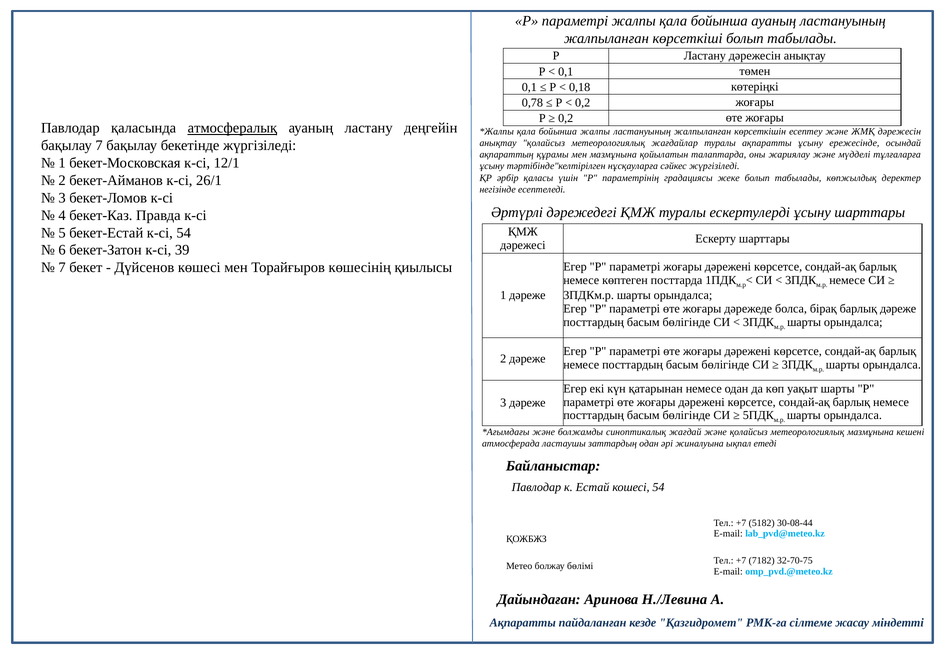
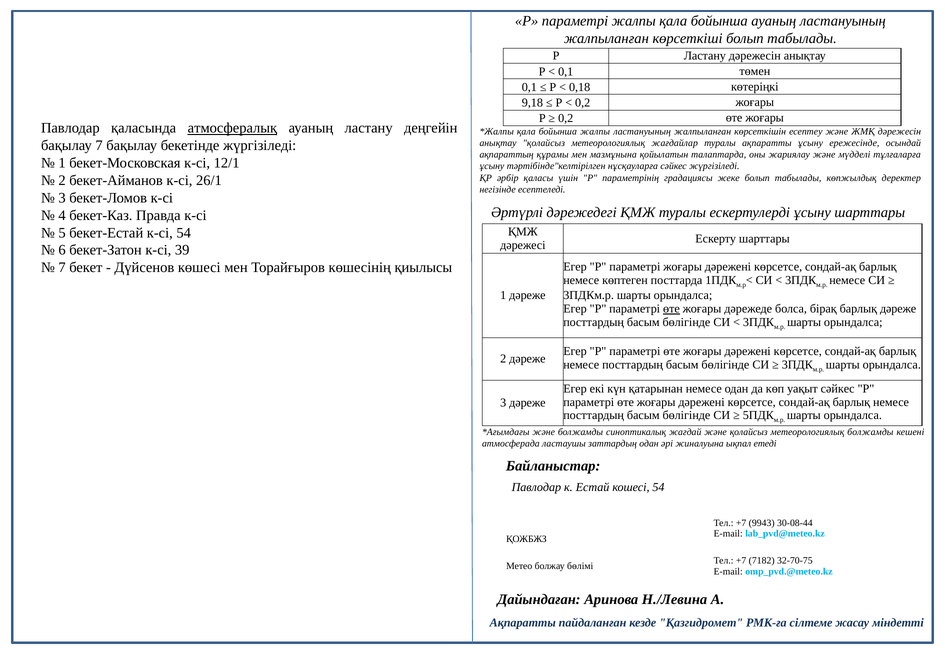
0,78: 0,78 -> 9,18
өте at (671, 309) underline: none -> present
уақыт шарты: шарты -> сәйкес
метеорологиялық мазмұнына: мазмұнына -> болжамды
5182: 5182 -> 9943
